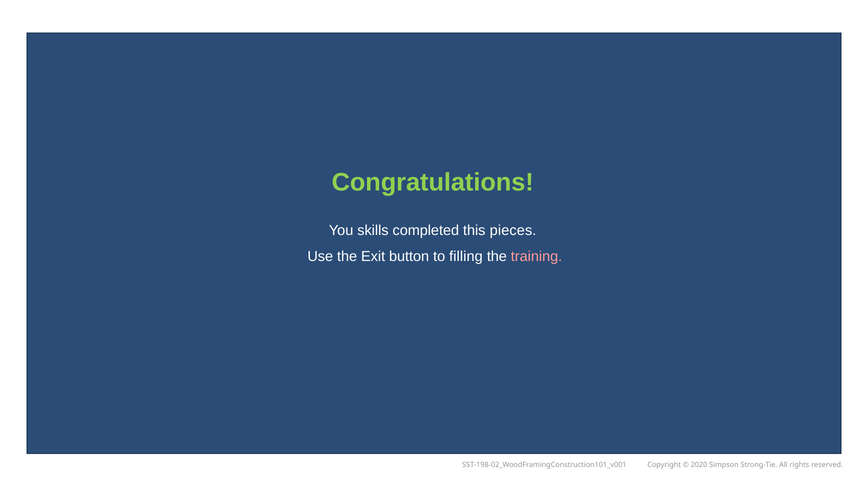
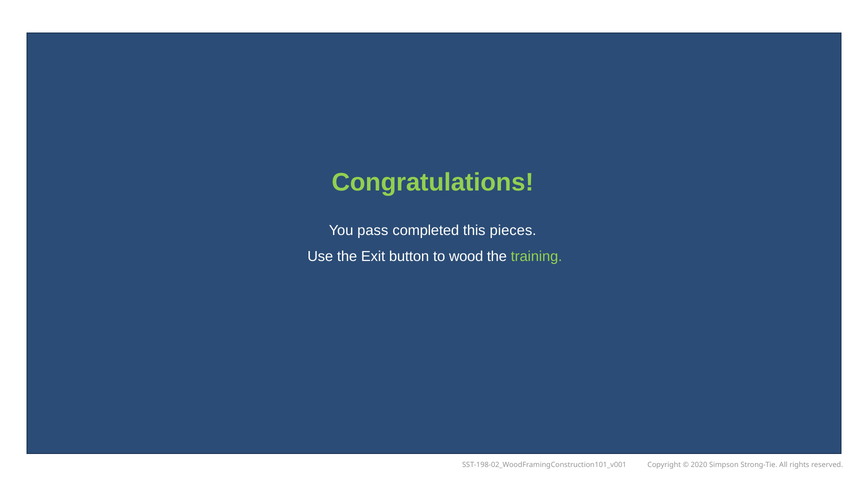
skills: skills -> pass
filling: filling -> wood
training colour: pink -> light green
